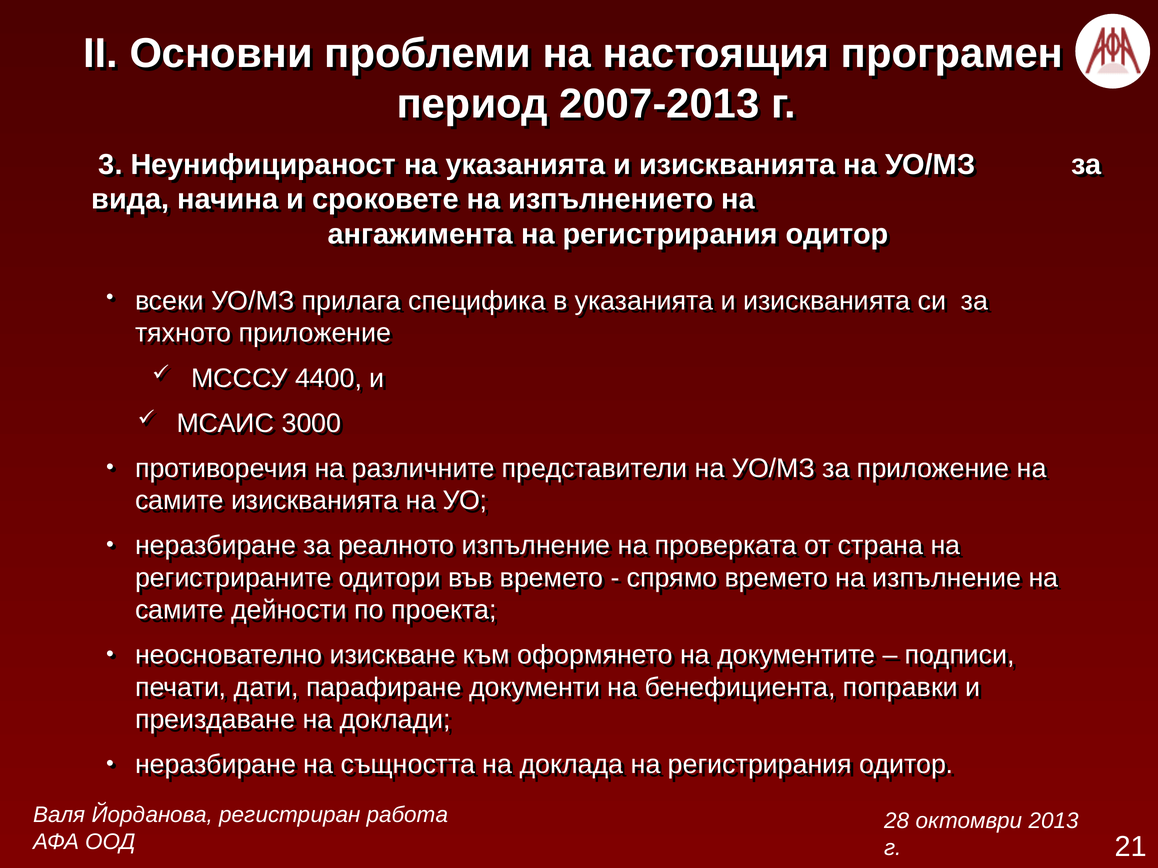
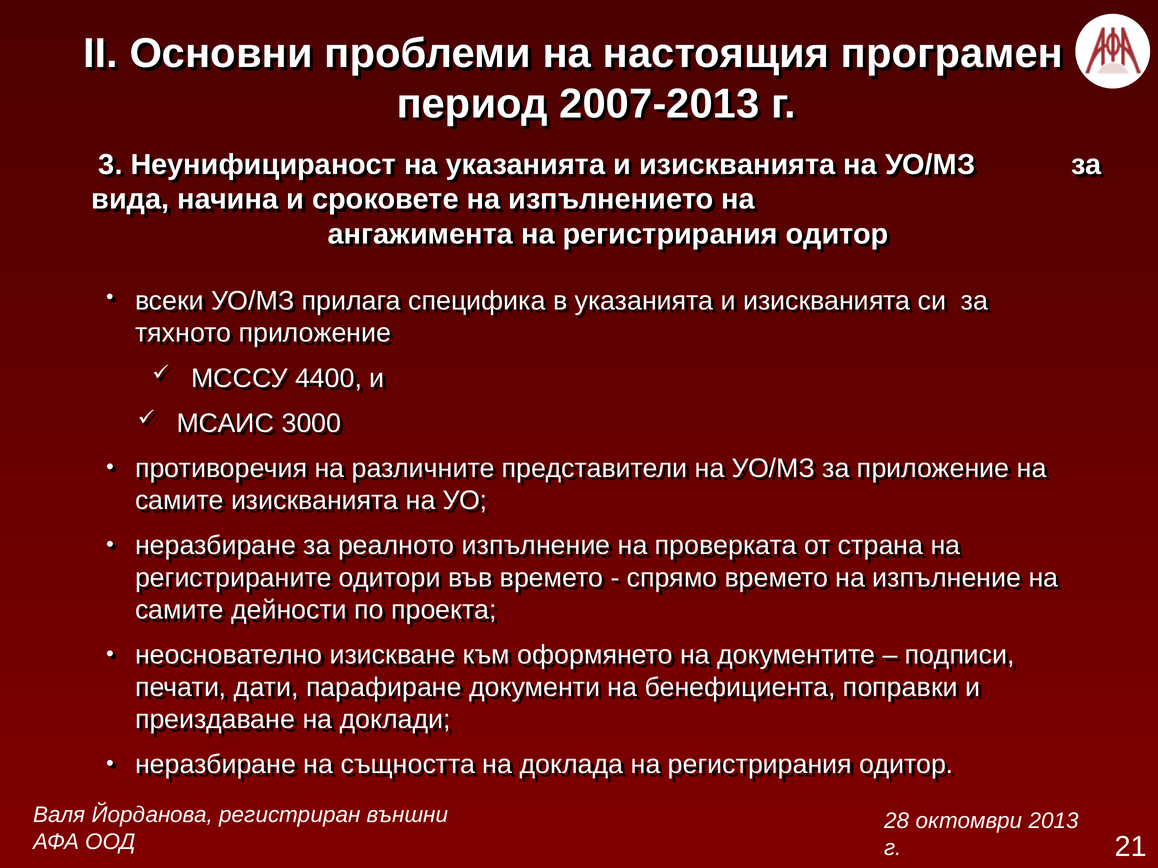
работа: работа -> външни
